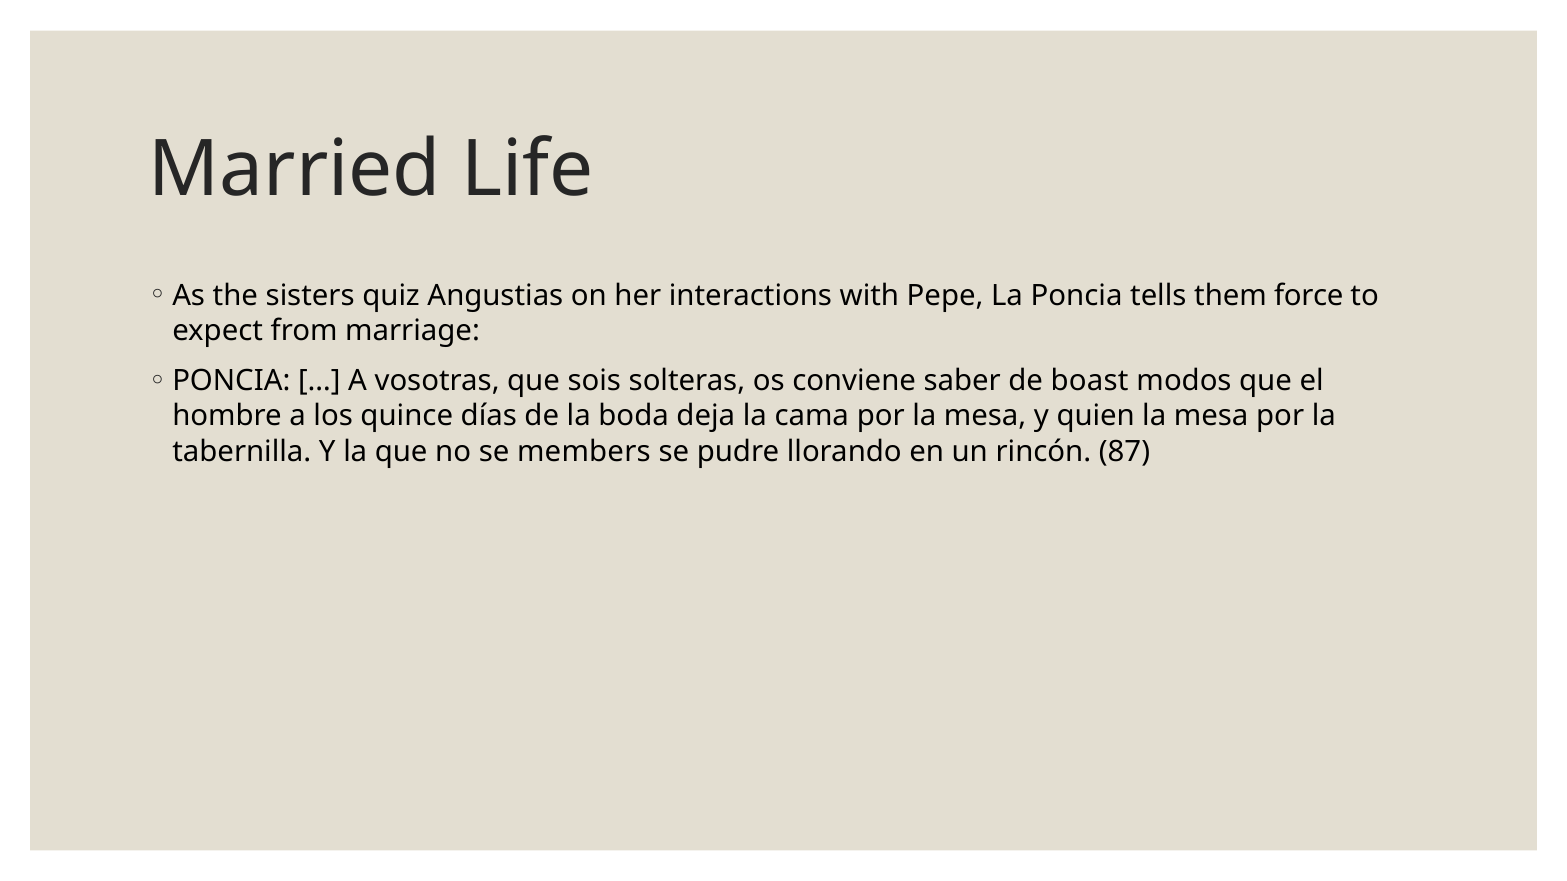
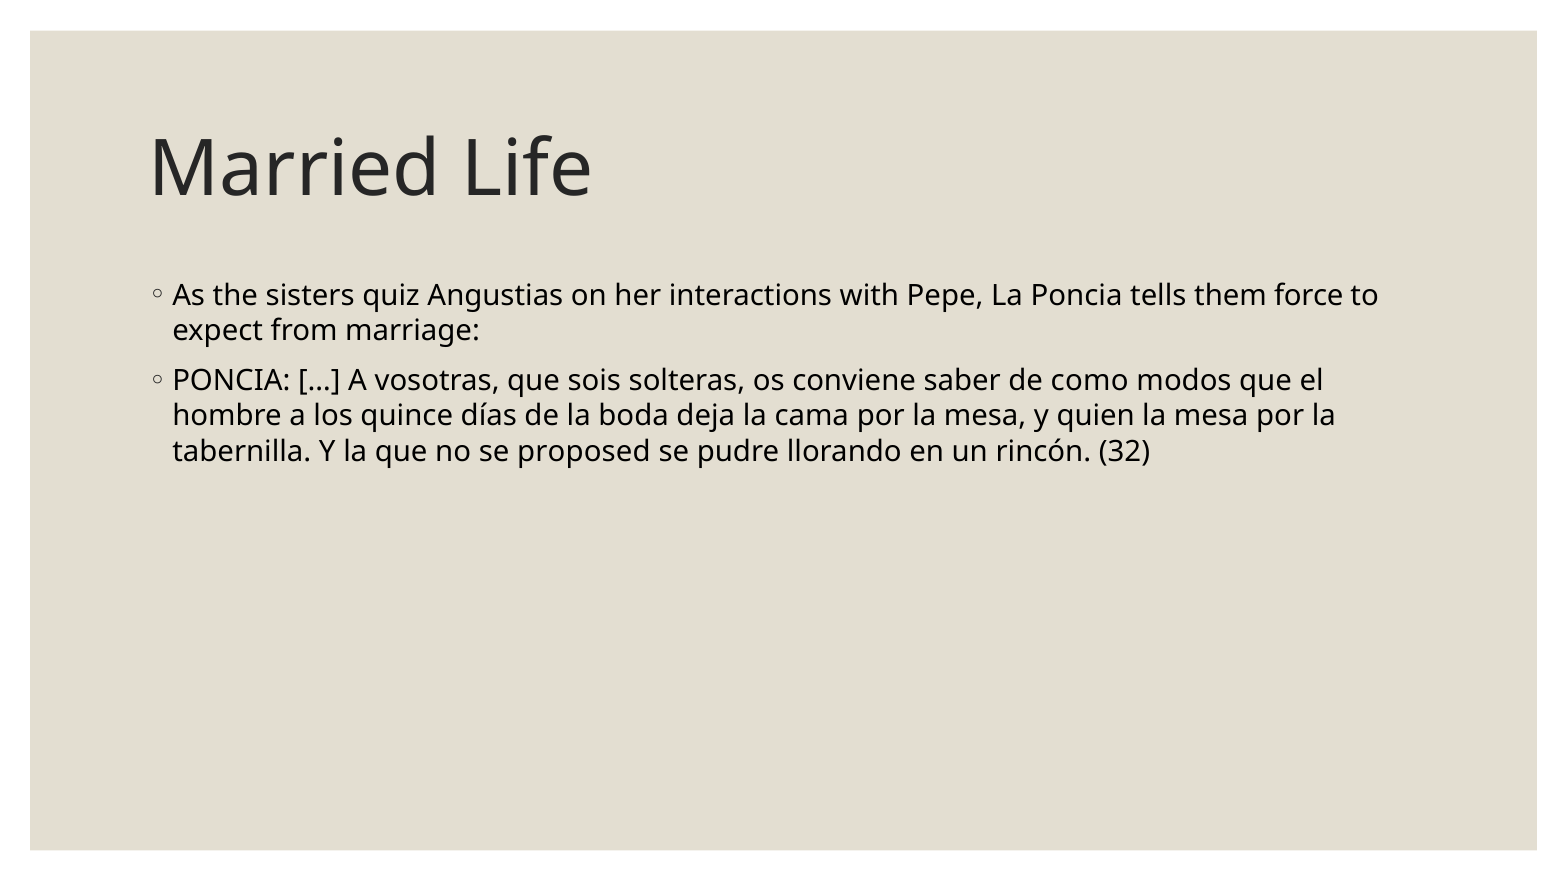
boast: boast -> como
members: members -> proposed
87: 87 -> 32
